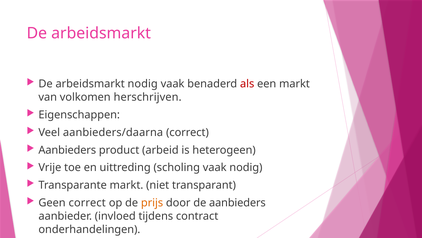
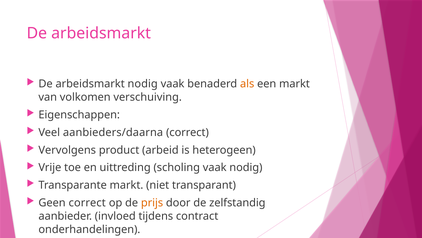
als colour: red -> orange
herschrijven: herschrijven -> verschuiving
Aanbieders at (67, 150): Aanbieders -> Vervolgens
de aanbieders: aanbieders -> zelfstandig
